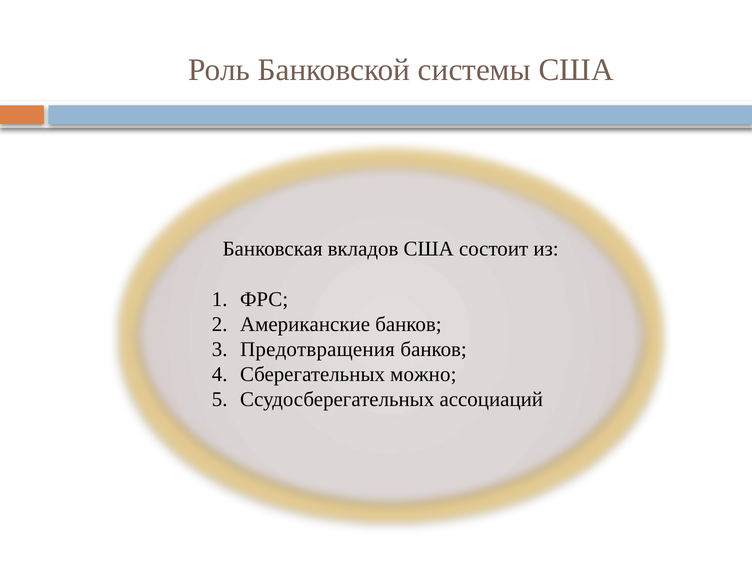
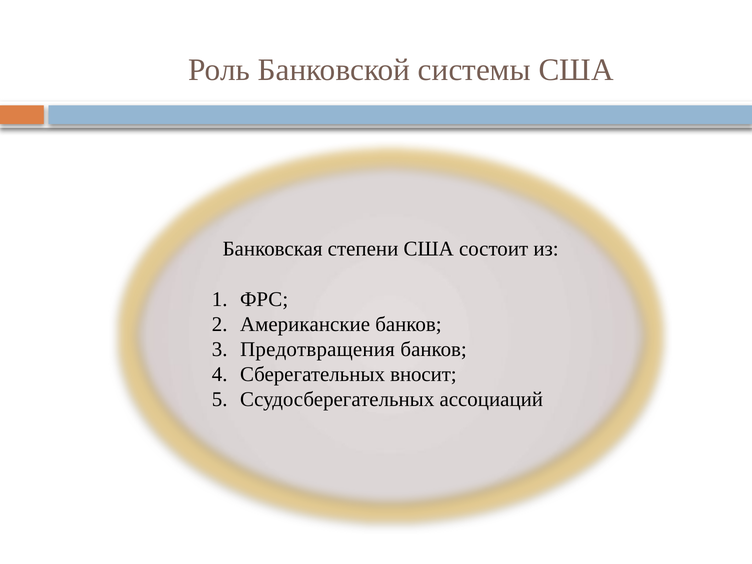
вкладов: вкладов -> степени
можно: можно -> вносит
